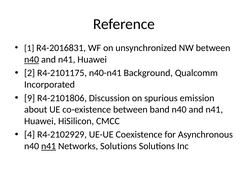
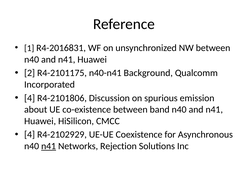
n40 at (32, 60) underline: present -> none
9 at (30, 98): 9 -> 4
Networks Solutions: Solutions -> Rejection
